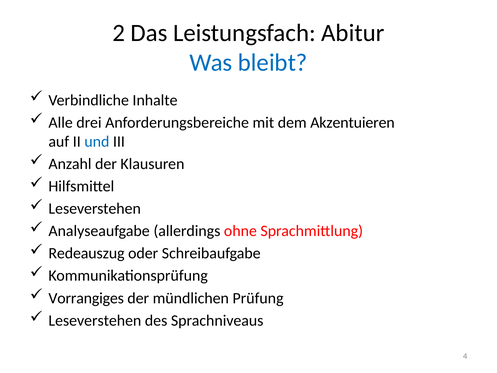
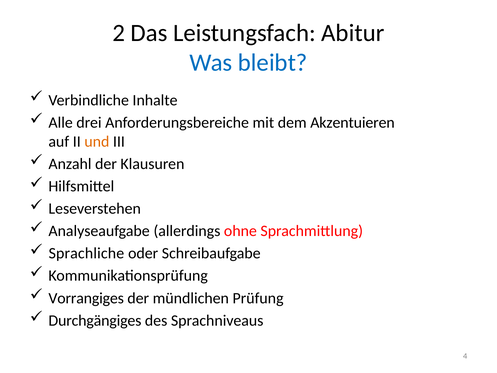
und colour: blue -> orange
Redeauszug: Redeauszug -> Sprachliche
Leseverstehen at (95, 320): Leseverstehen -> Durchgängiges
